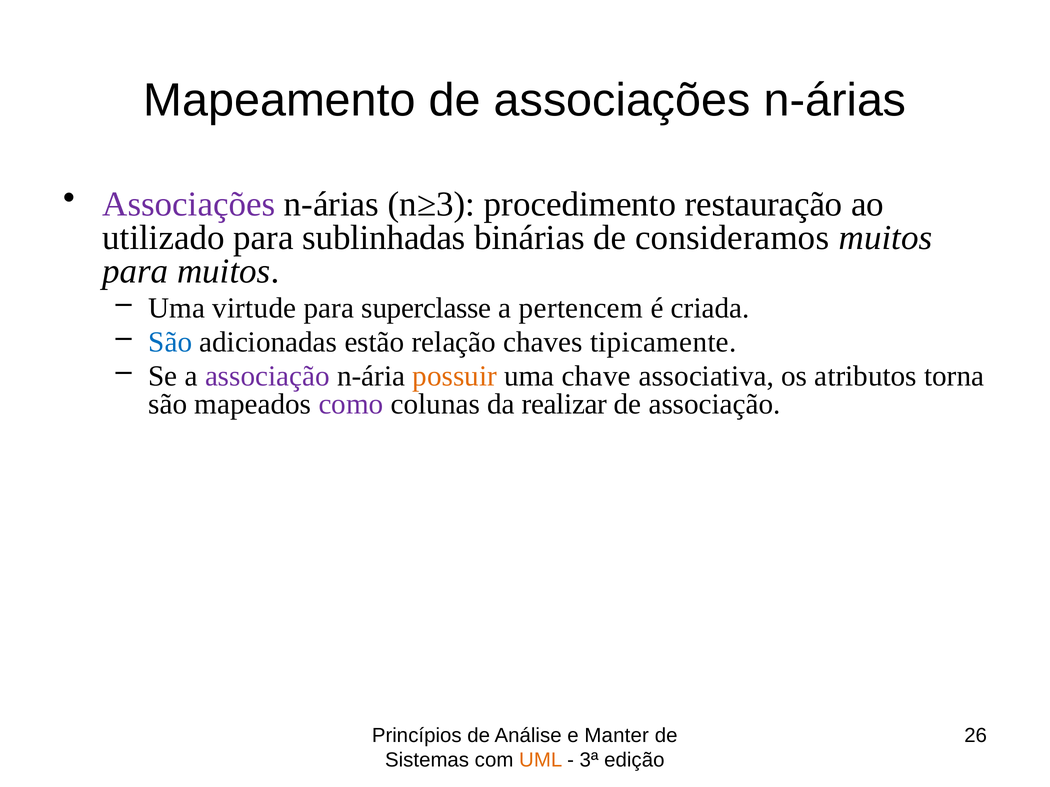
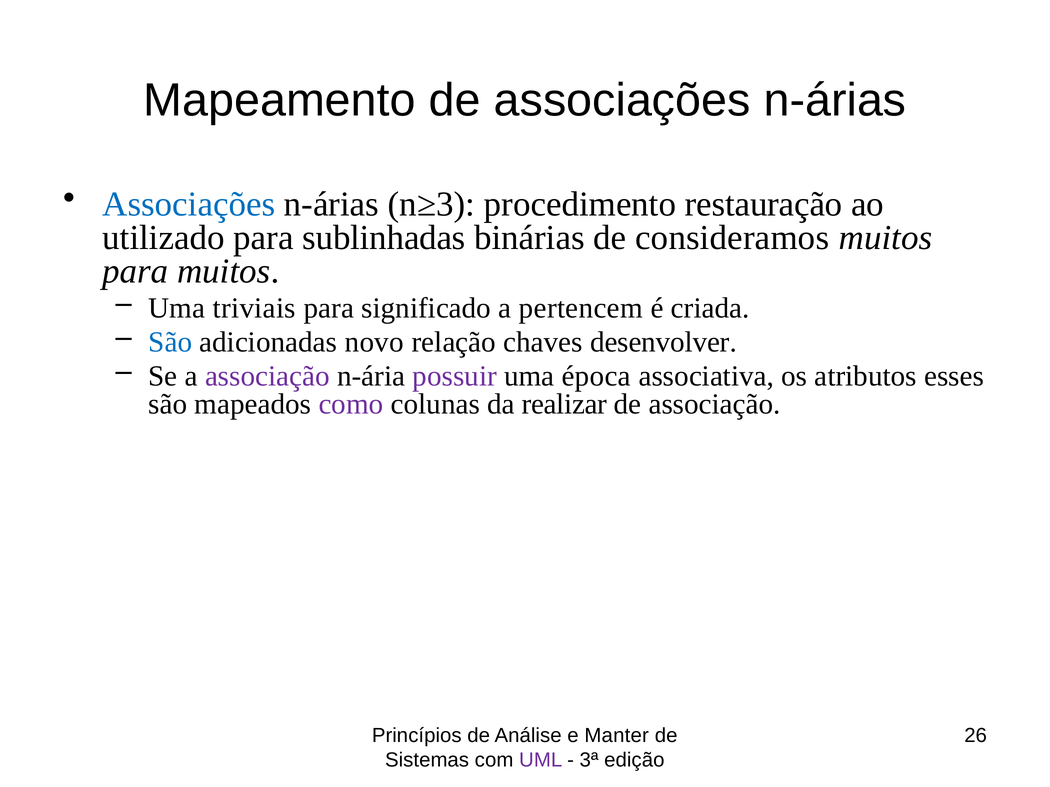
Associações at (189, 204) colour: purple -> blue
virtude: virtude -> triviais
superclasse: superclasse -> significado
estão: estão -> novo
tipicamente: tipicamente -> desenvolver
possuir colour: orange -> purple
chave: chave -> época
torna: torna -> esses
UML colour: orange -> purple
